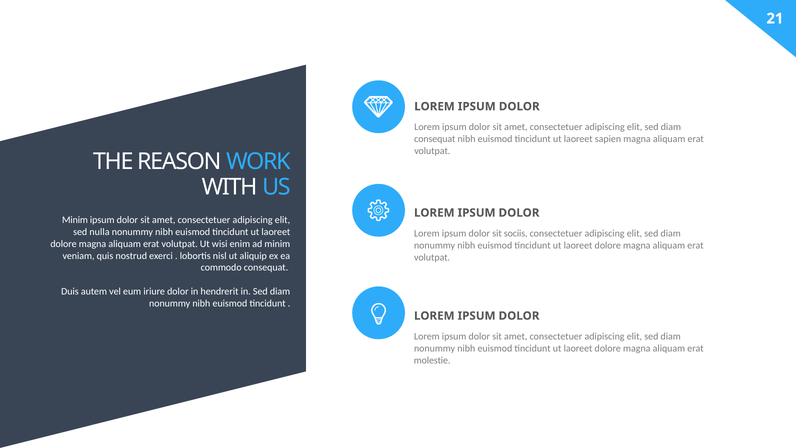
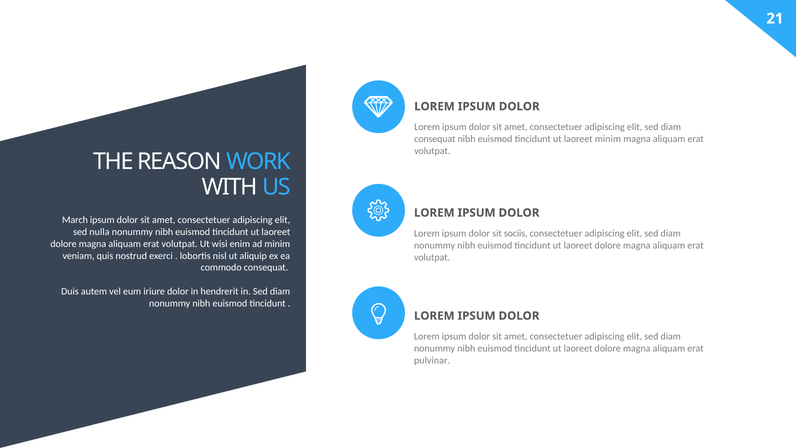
laoreet sapien: sapien -> minim
Minim at (75, 220): Minim -> March
molestie: molestie -> pulvinar
